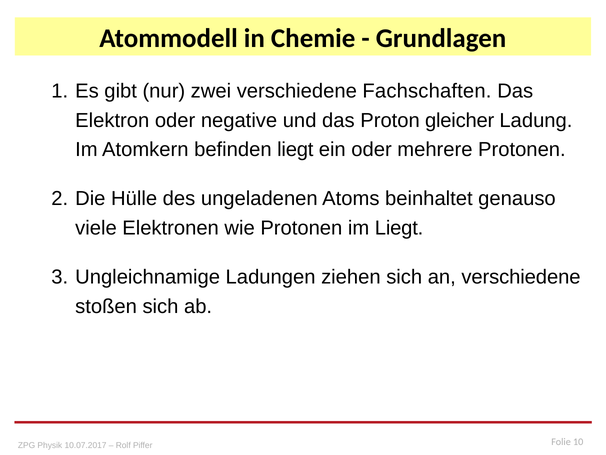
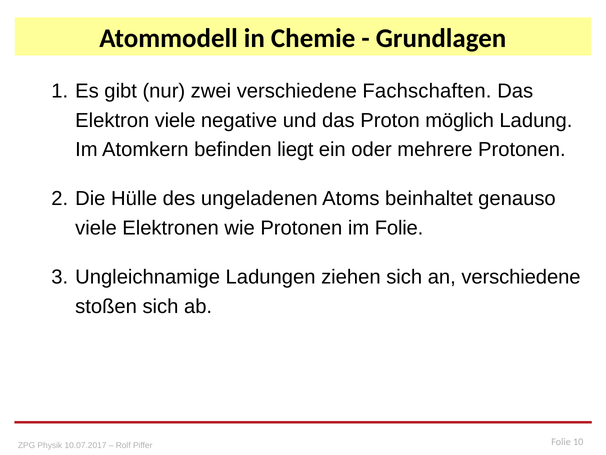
Elektron oder: oder -> viele
gleicher: gleicher -> möglich
im Liegt: Liegt -> Folie
